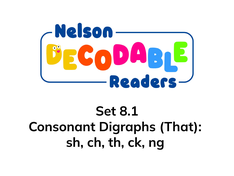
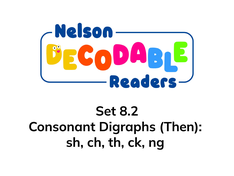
8.1: 8.1 -> 8.2
That: That -> Then
